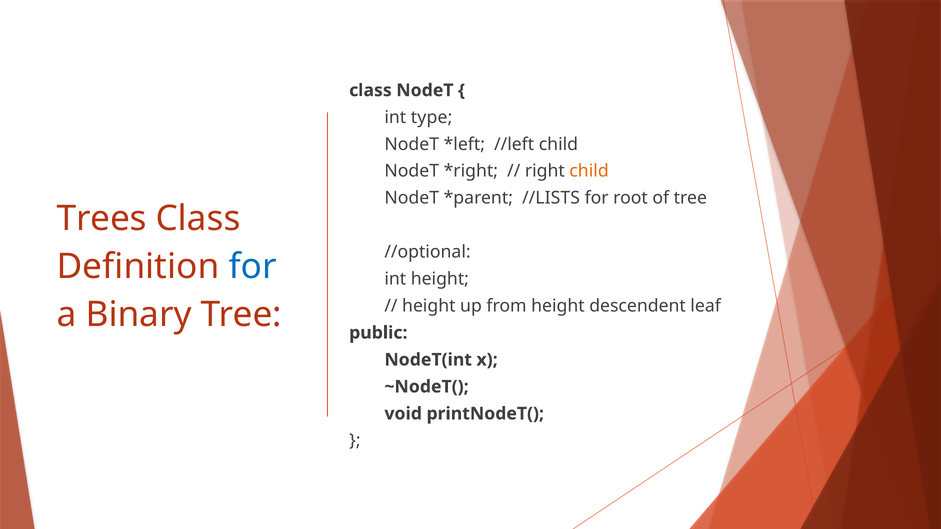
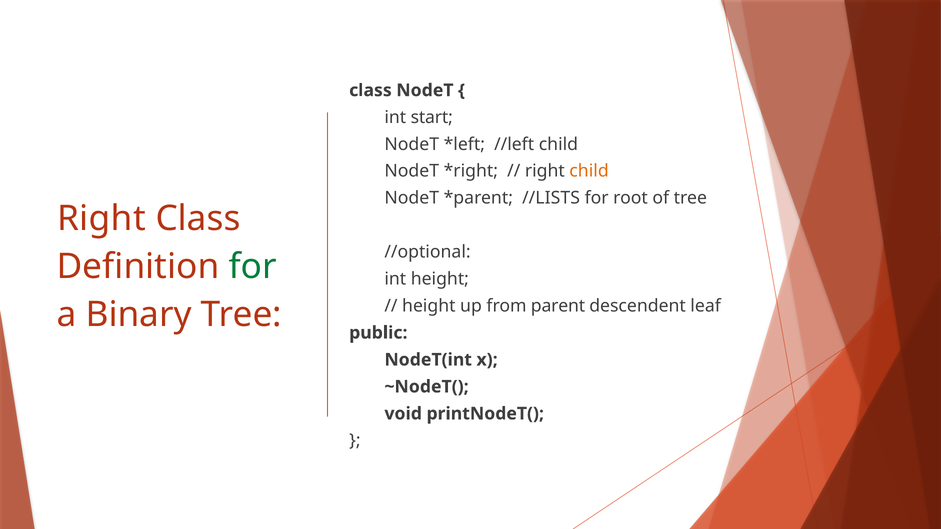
type: type -> start
Trees at (102, 219): Trees -> Right
for at (253, 267) colour: blue -> green
from height: height -> parent
